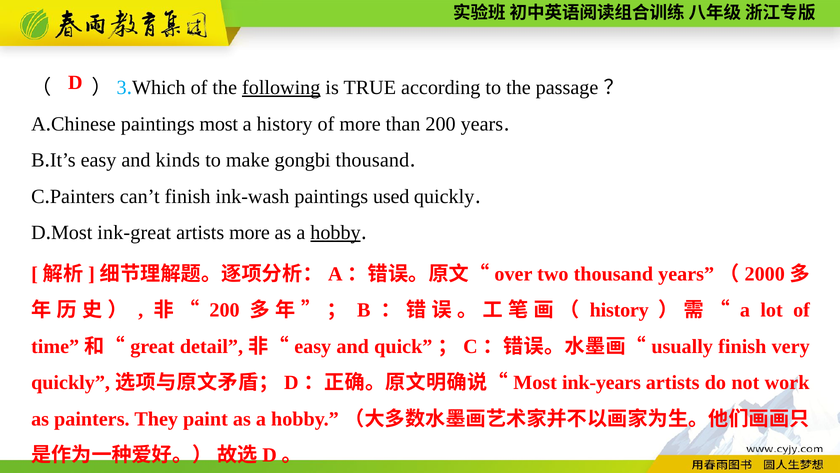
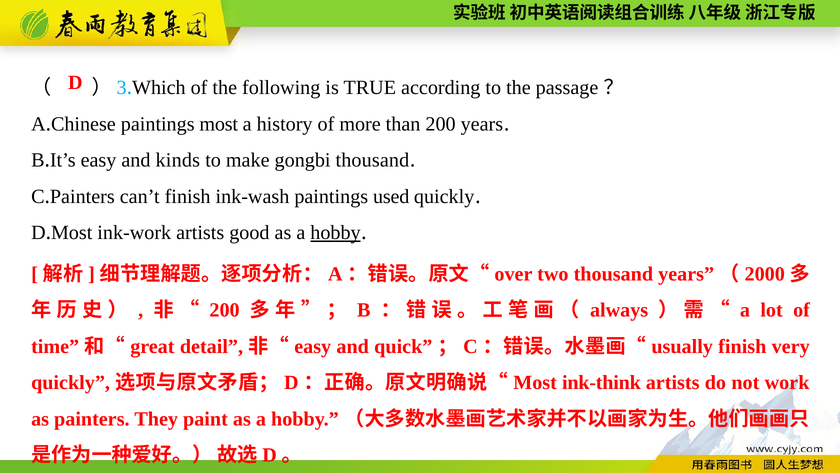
following underline: present -> none
ink-great: ink-great -> ink-work
artists more: more -> good
history at (619, 310): history -> always
ink-years: ink-years -> ink-think
